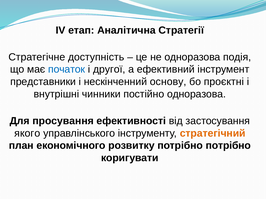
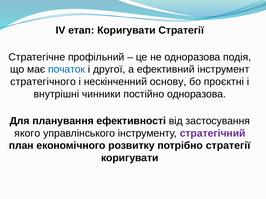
етап Аналітична: Аналітична -> Коригувати
доступність: доступність -> профільний
представники: представники -> стратегічного
просування: просування -> планування
стратегічний colour: orange -> purple
потрібно потрібно: потрібно -> стратегії
